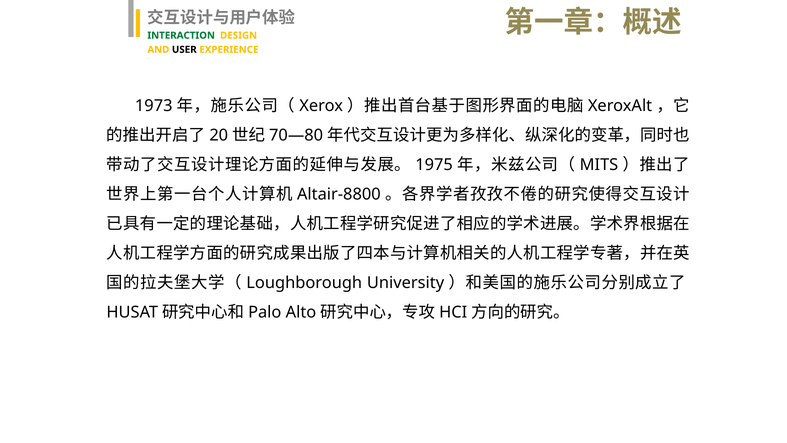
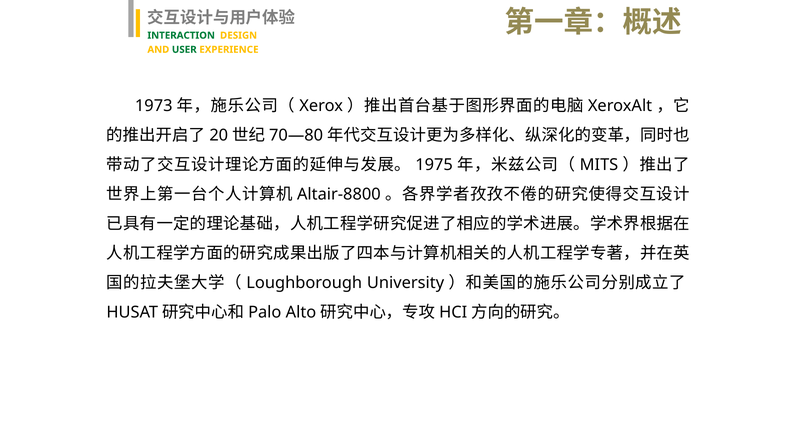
USER colour: black -> green
